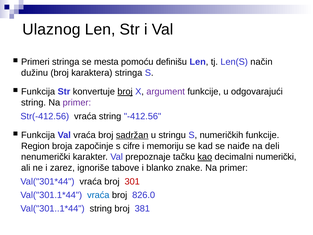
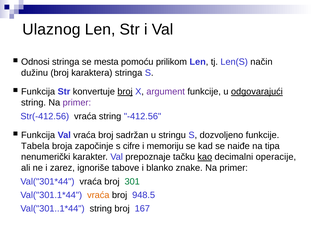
Primeri: Primeri -> Odnosi
definišu: definišu -> prilikom
odgovarajući underline: none -> present
sadržan underline: present -> none
numeričkih: numeričkih -> dozvoljeno
Region: Region -> Tabela
deli: deli -> tipa
numerički: numerički -> operacije
301 colour: red -> green
vraća at (98, 195) colour: blue -> orange
826.0: 826.0 -> 948.5
381: 381 -> 167
